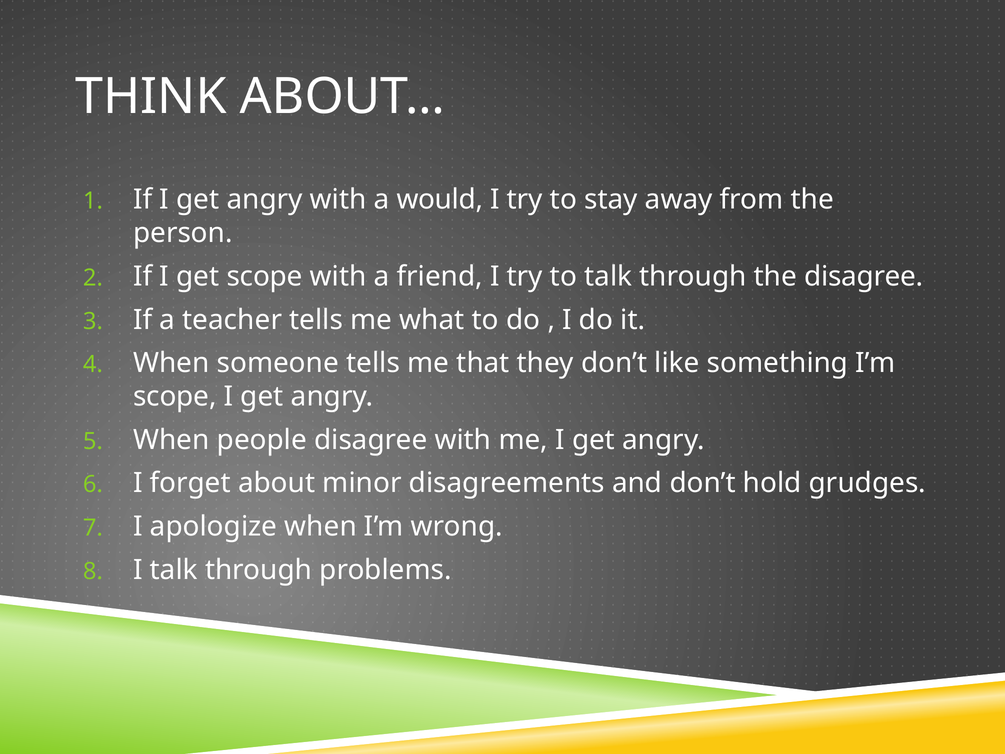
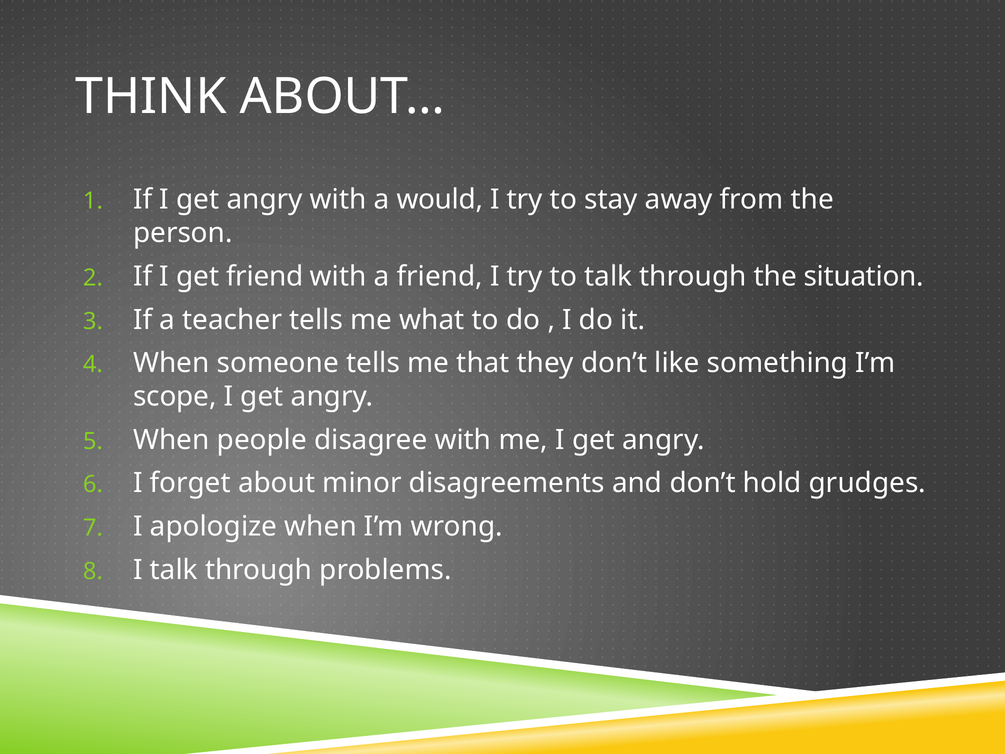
get scope: scope -> friend
the disagree: disagree -> situation
